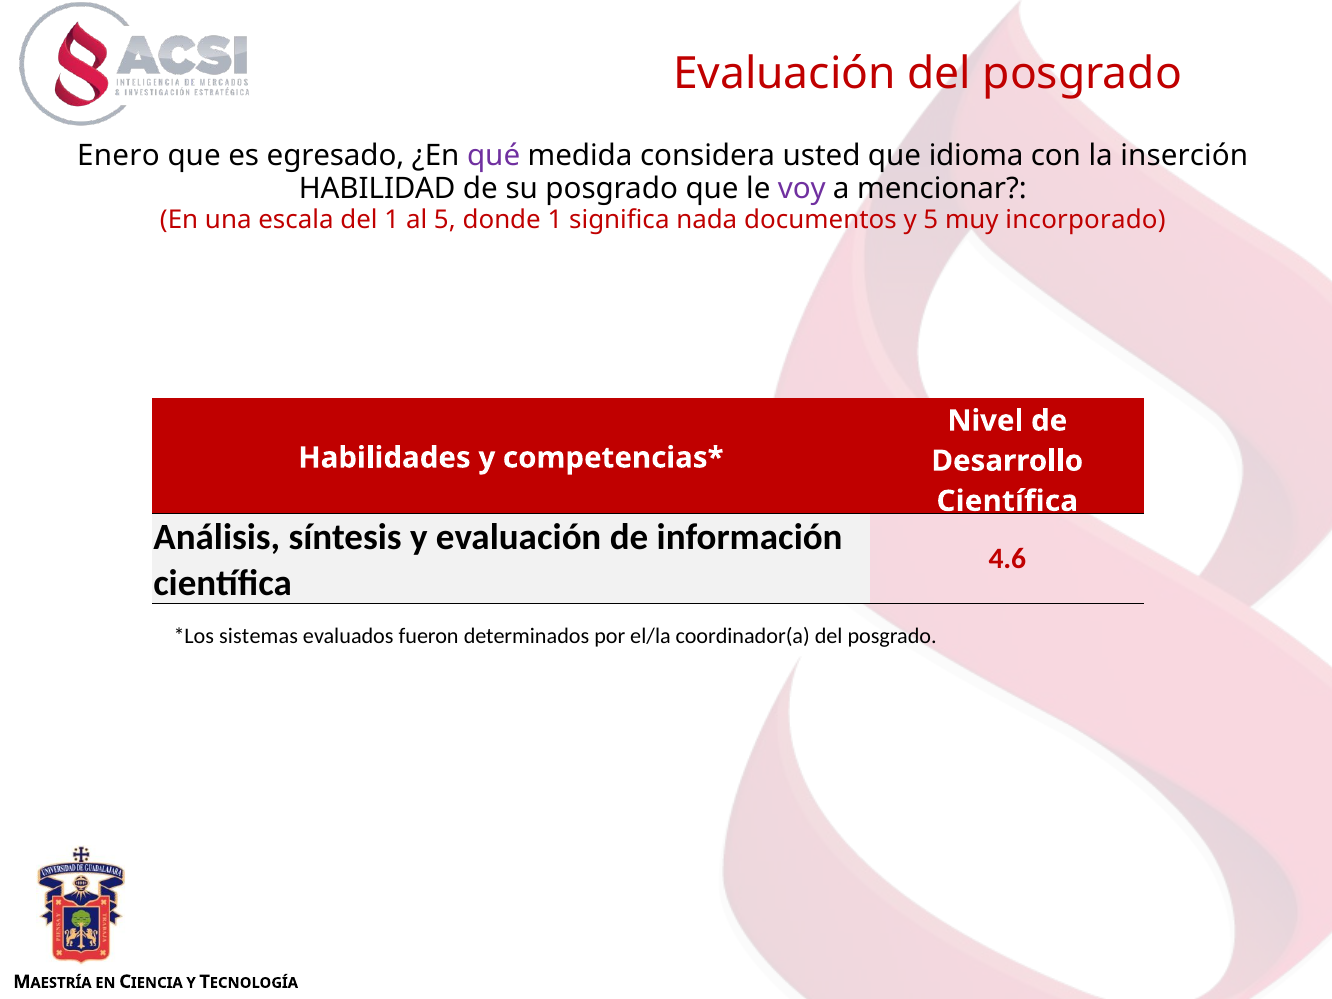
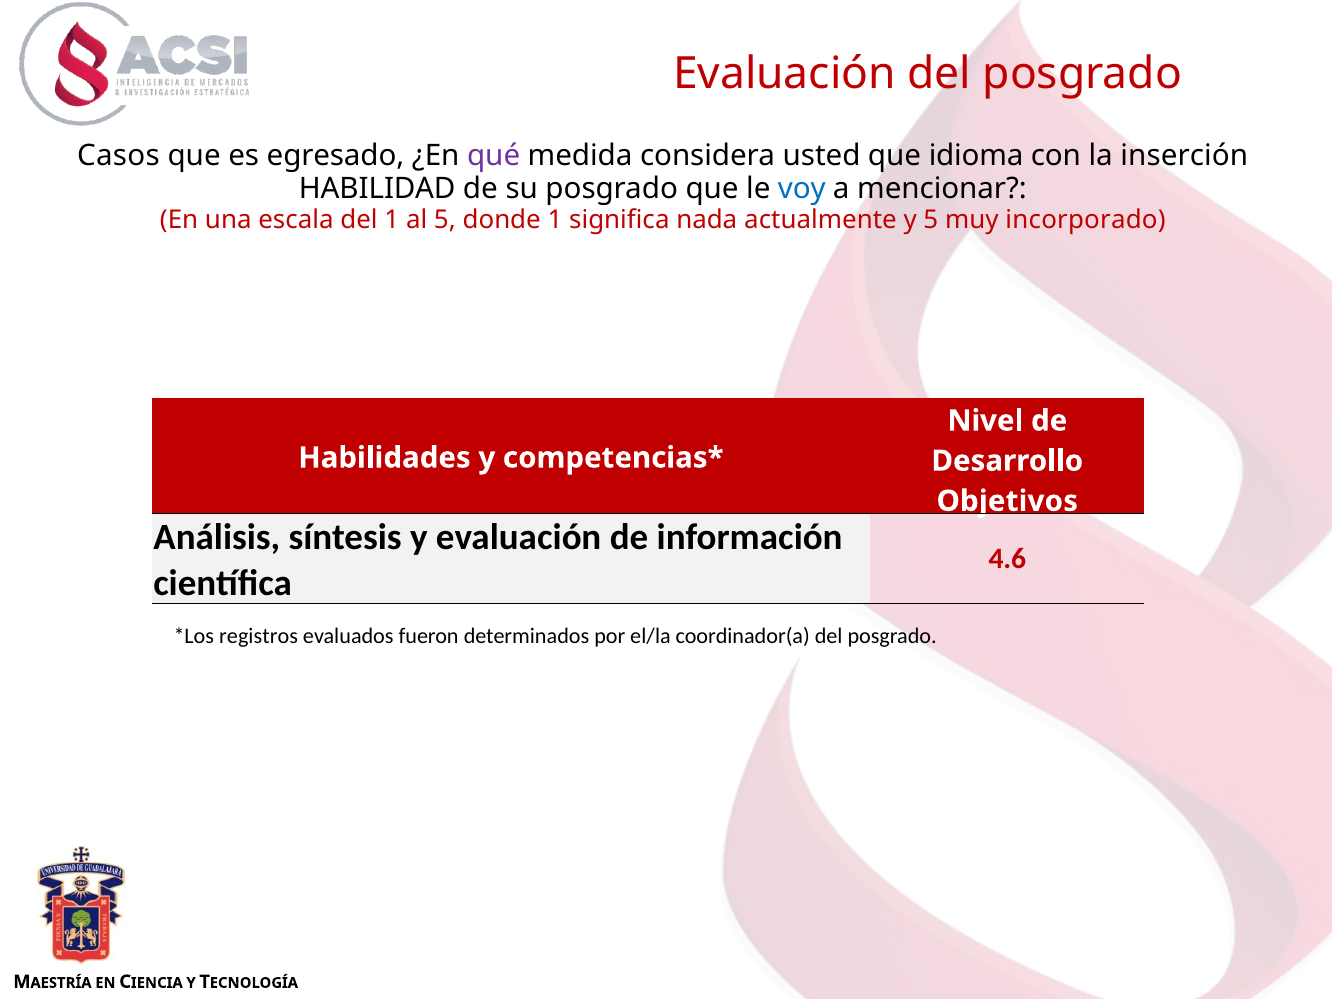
Enero: Enero -> Casos
voy colour: purple -> blue
documentos: documentos -> actualmente
Científica at (1007, 501): Científica -> Objetivos
sistemas: sistemas -> registros
